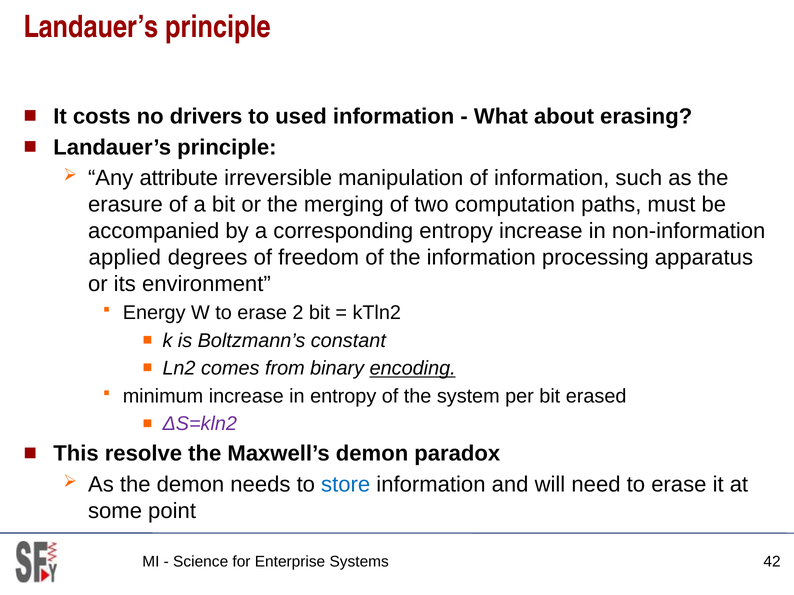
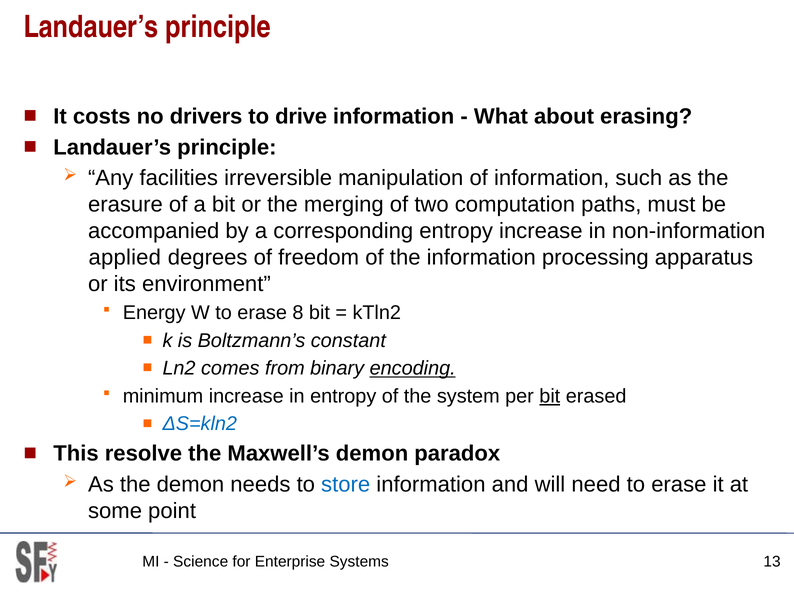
used: used -> drive
attribute: attribute -> facilities
2: 2 -> 8
bit at (550, 397) underline: none -> present
ΔS=kln2 colour: purple -> blue
42: 42 -> 13
